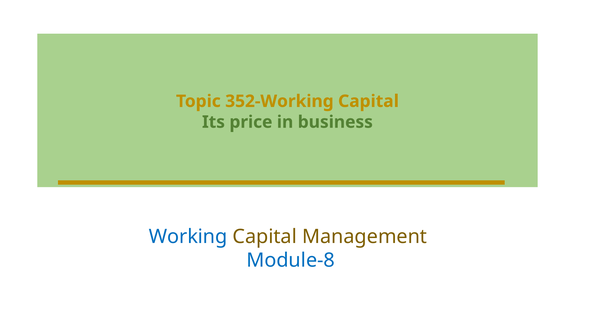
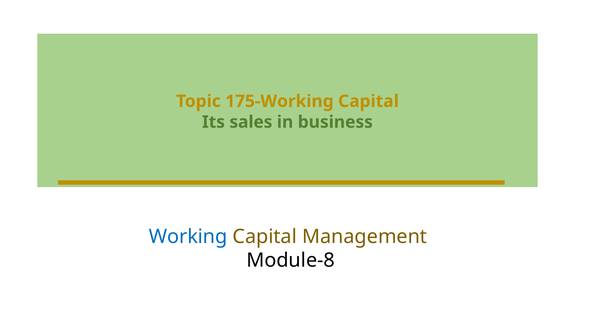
352-Working: 352-Working -> 175-Working
price: price -> sales
Module-8 colour: blue -> black
